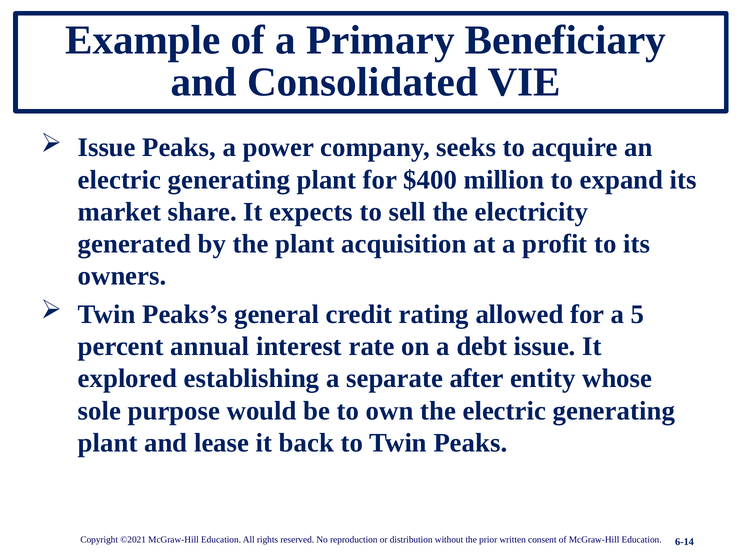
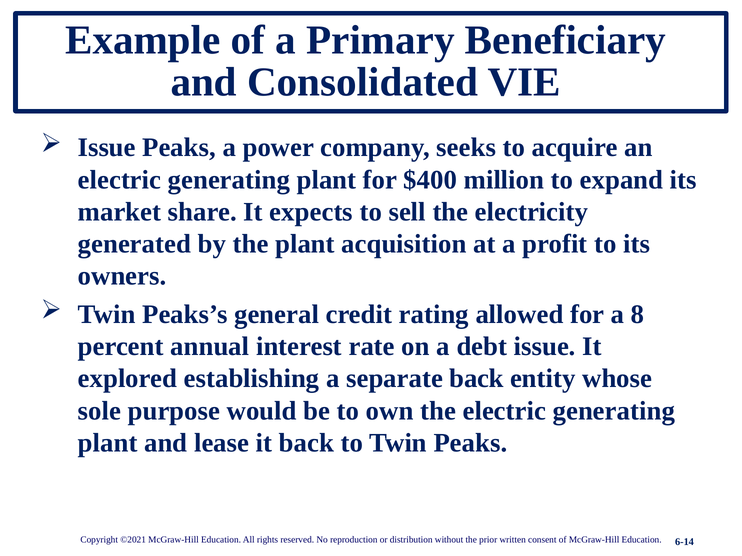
5: 5 -> 8
separate after: after -> back
